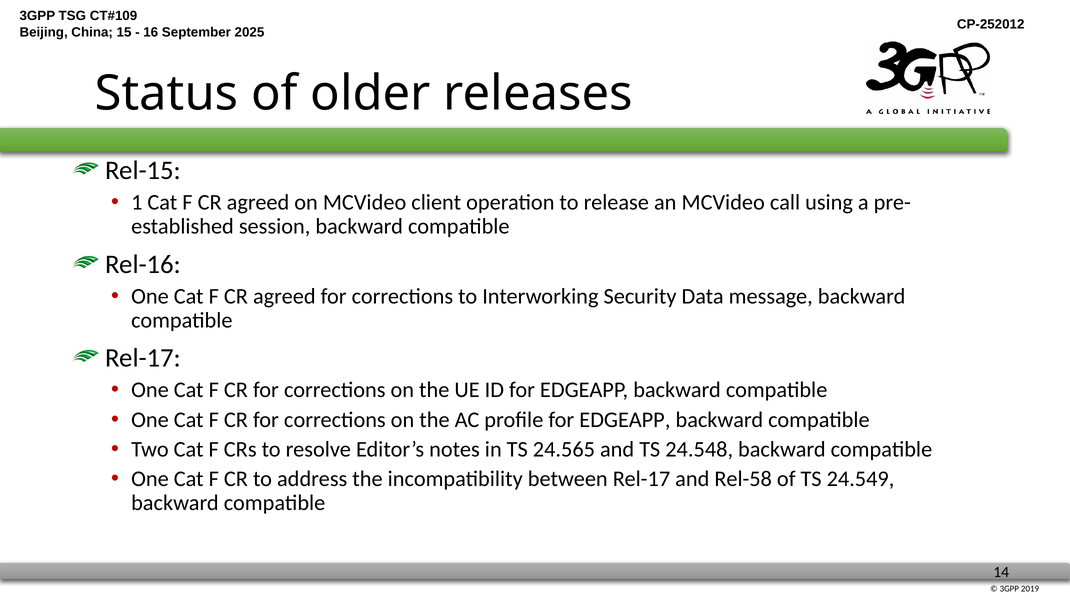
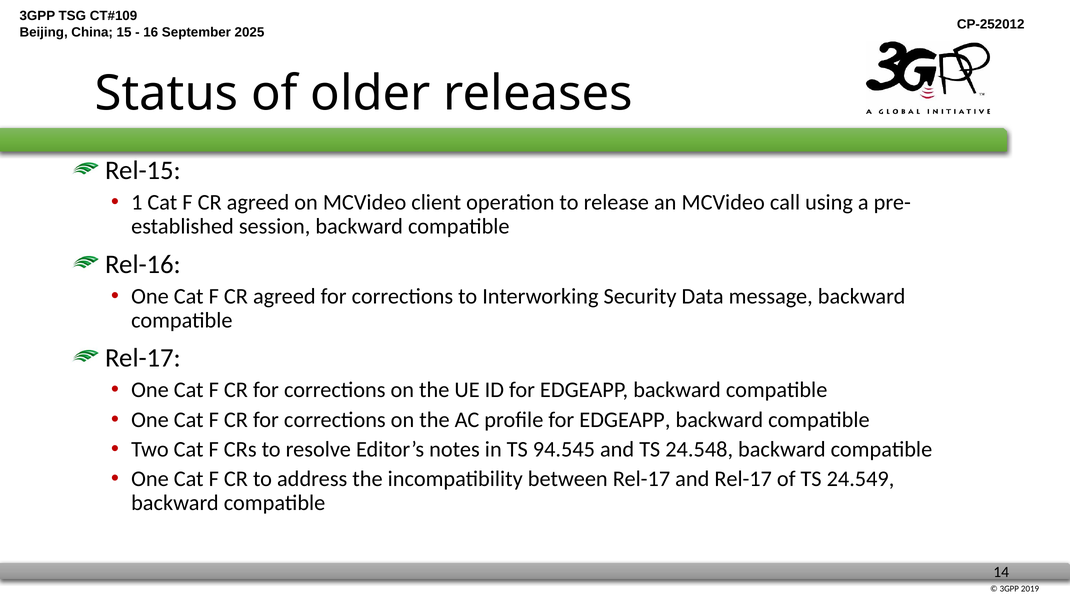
24.565: 24.565 -> 94.545
and Rel-58: Rel-58 -> Rel-17
